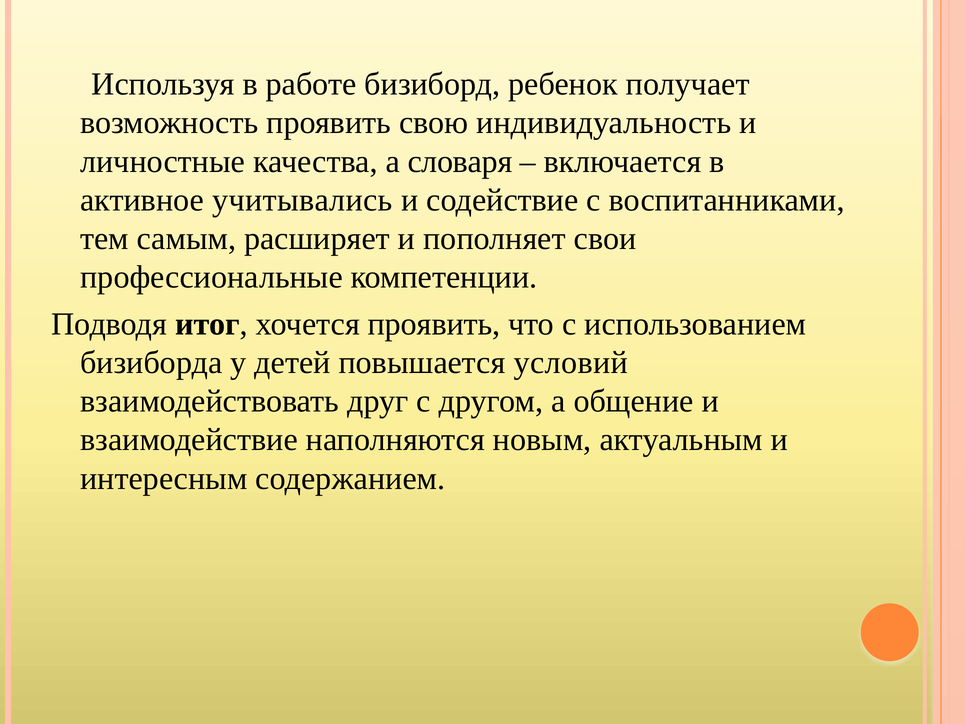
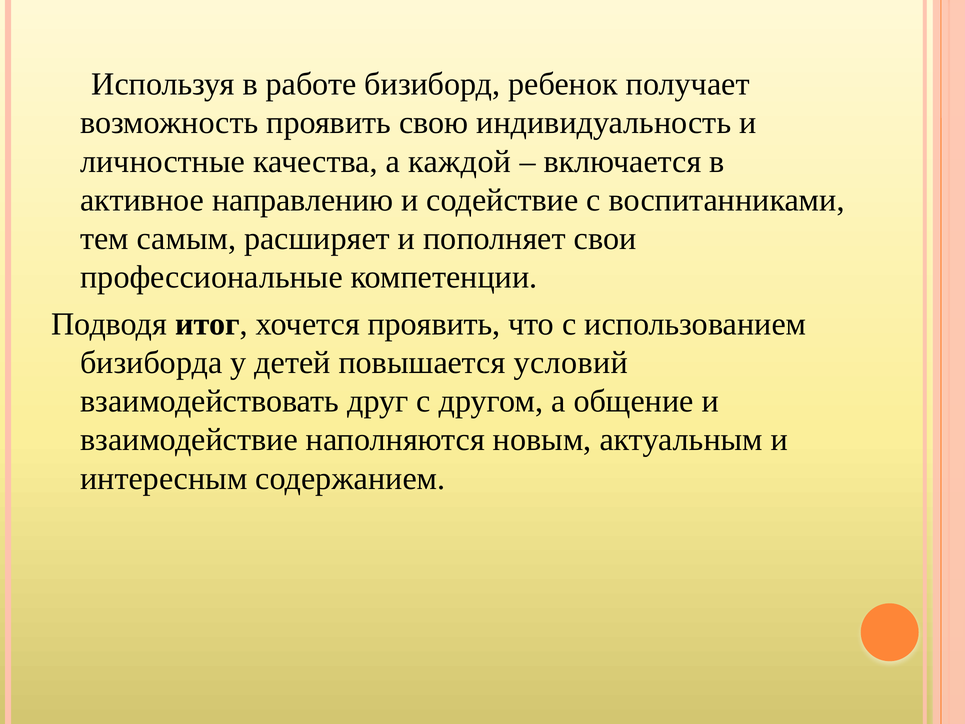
словаря: словаря -> каждой
учитывались: учитывались -> направлению
